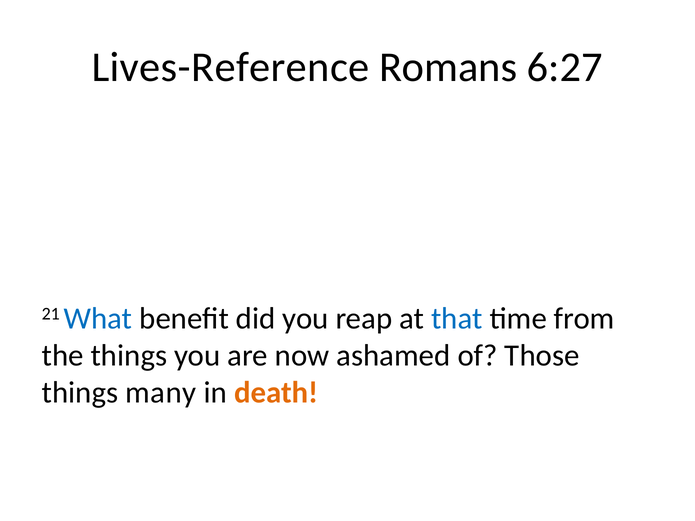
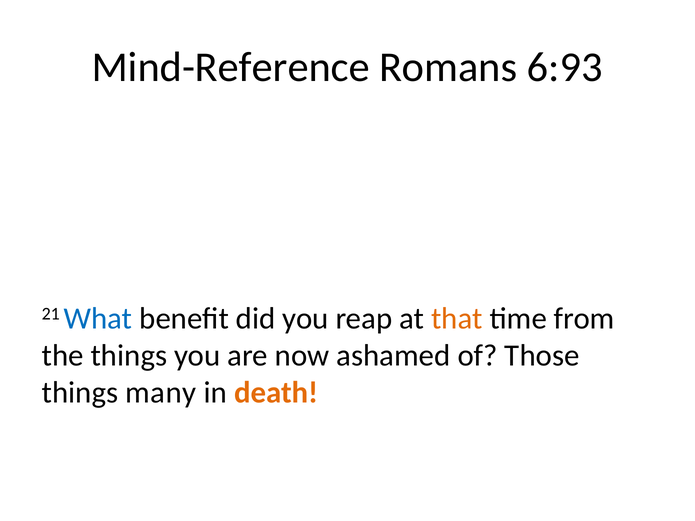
Lives-Reference: Lives-Reference -> Mind-Reference
6:27: 6:27 -> 6:93
that colour: blue -> orange
